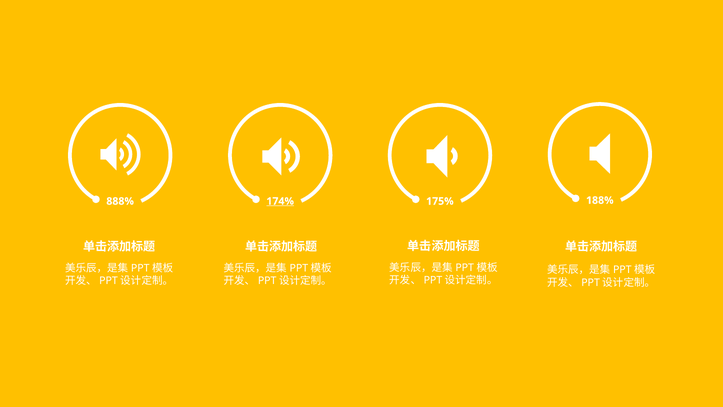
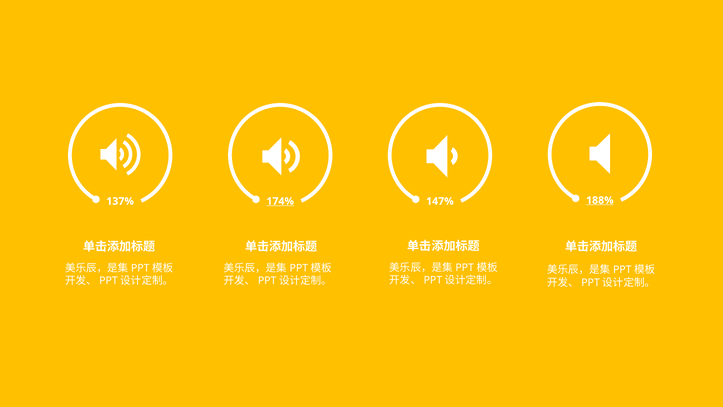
188% underline: none -> present
888%: 888% -> 137%
175%: 175% -> 147%
